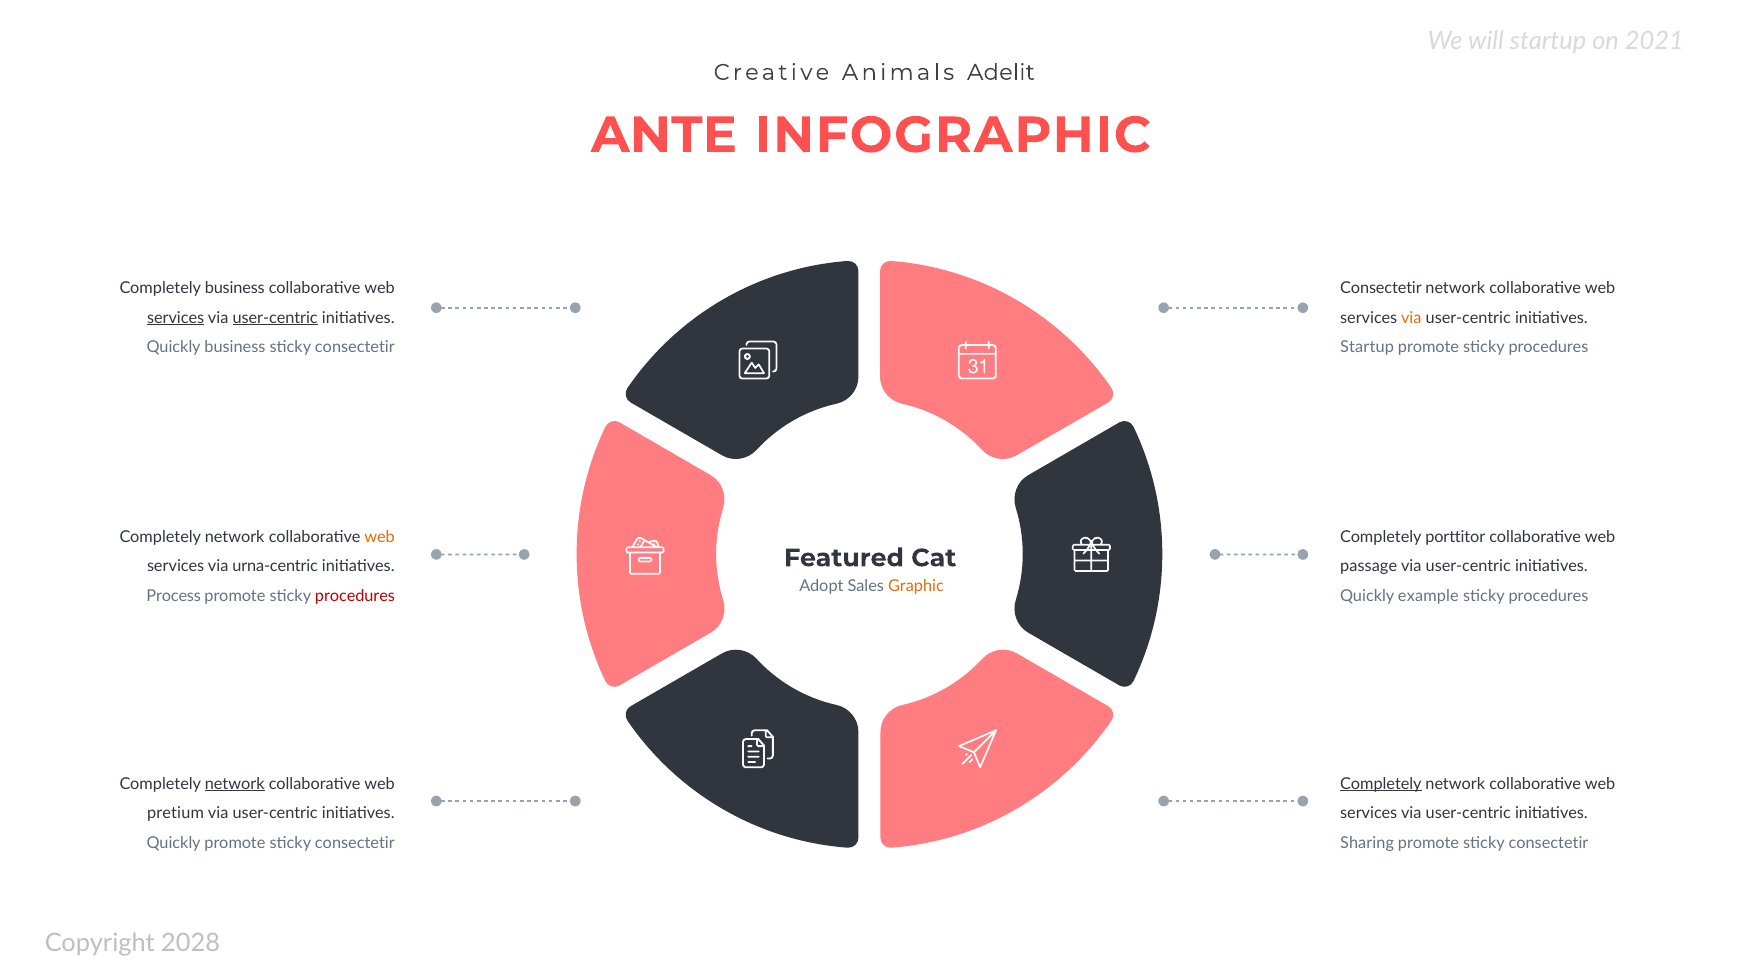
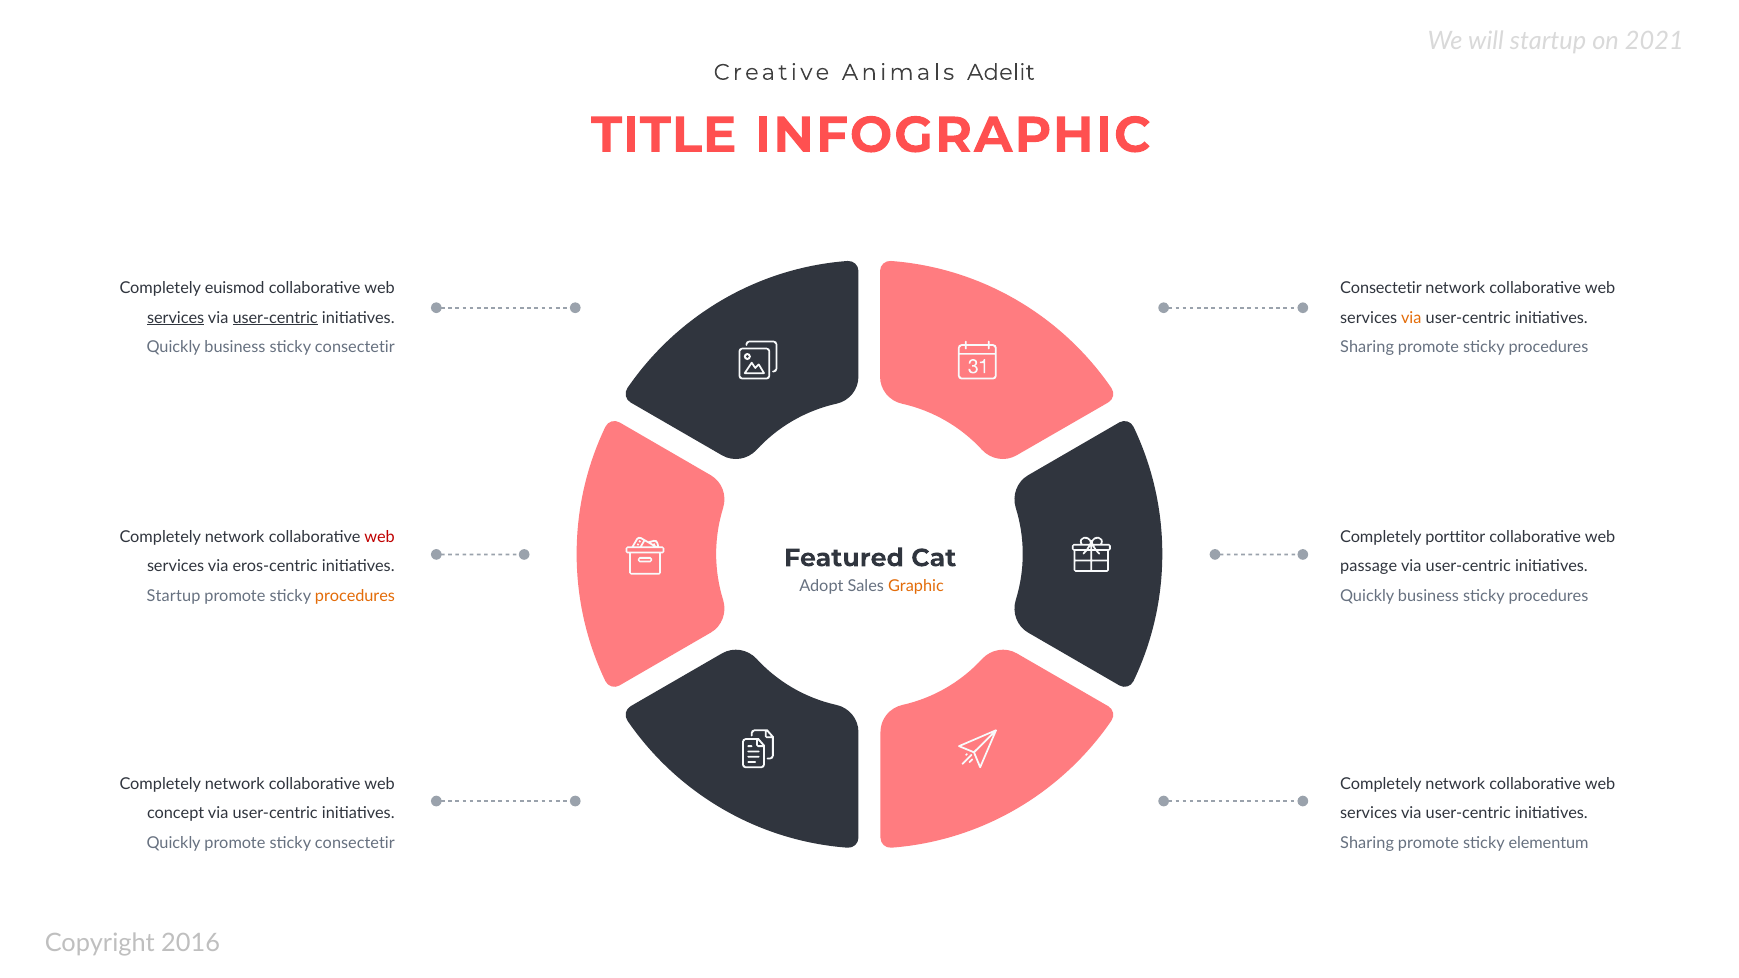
ANTE: ANTE -> TITLE
Completely business: business -> euismod
Startup at (1367, 347): Startup -> Sharing
web at (380, 537) colour: orange -> red
urna-centric: urna-centric -> eros-centric
Process at (174, 596): Process -> Startup
procedures at (355, 596) colour: red -> orange
example at (1428, 596): example -> business
network at (235, 784) underline: present -> none
Completely at (1381, 784) underline: present -> none
pretium: pretium -> concept
consectetir at (1548, 843): consectetir -> elementum
2028: 2028 -> 2016
